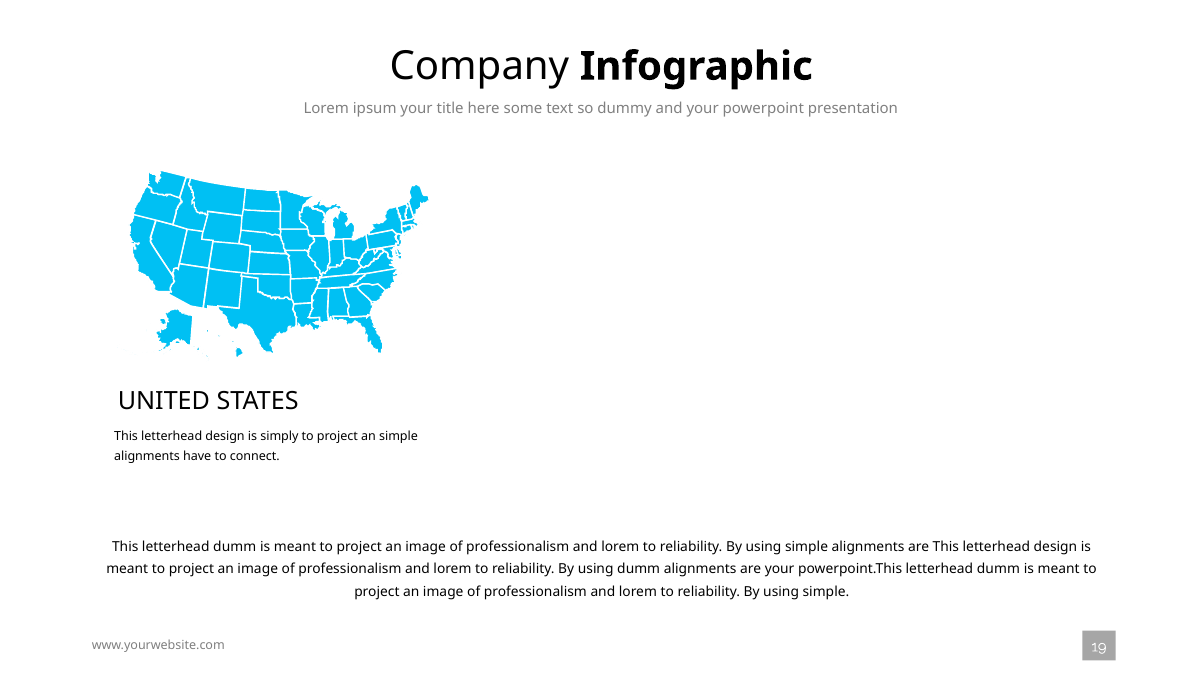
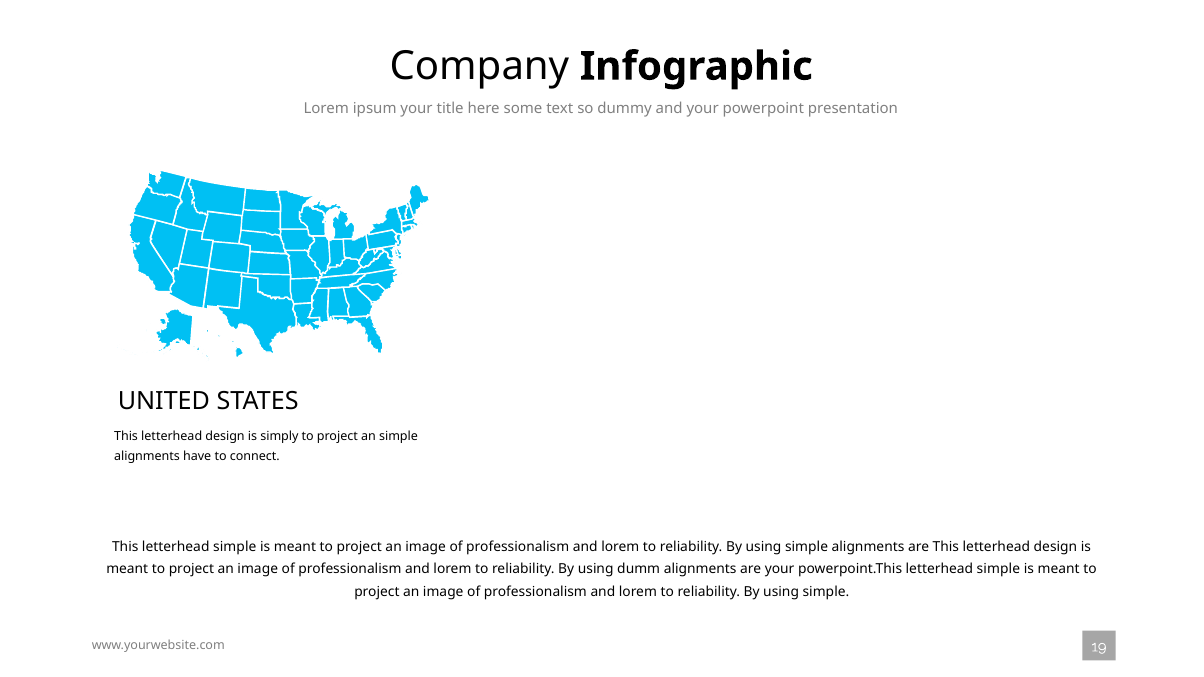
This letterhead dumm: dumm -> simple
powerpoint.This letterhead dumm: dumm -> simple
